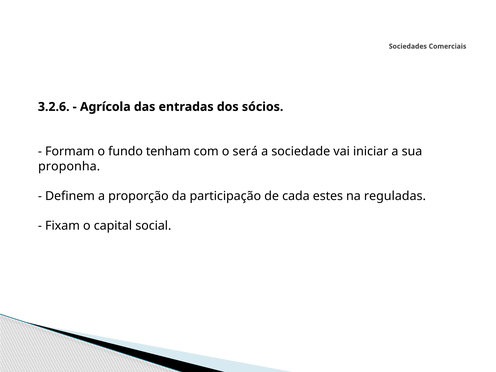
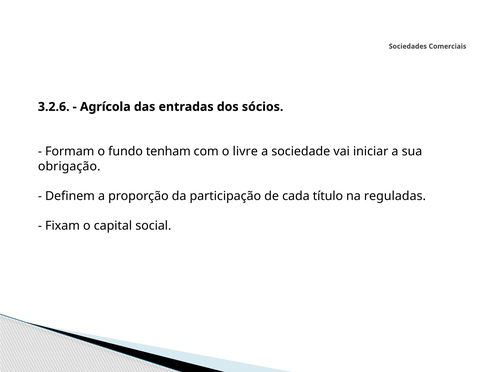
será: será -> livre
proponha: proponha -> obrigação
estes: estes -> título
